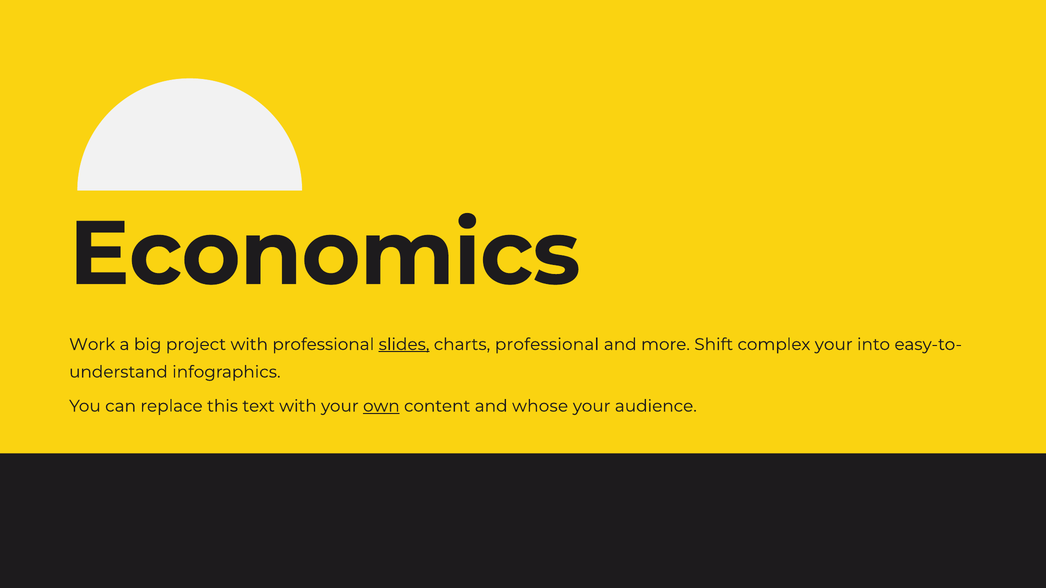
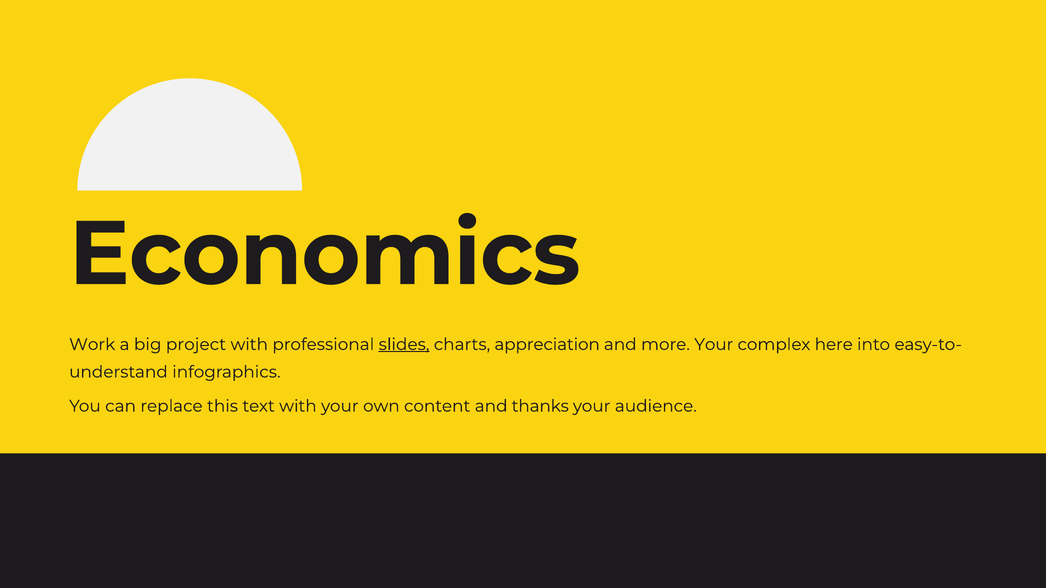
charts professional: professional -> appreciation
more Shift: Shift -> Your
complex your: your -> here
own underline: present -> none
whose: whose -> thanks
